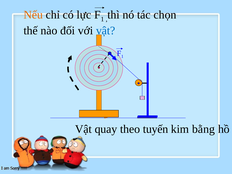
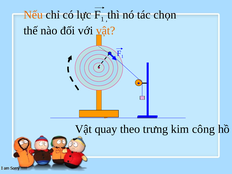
vật at (106, 31) colour: blue -> orange
tuyến: tuyến -> trưng
bằng: bằng -> công
